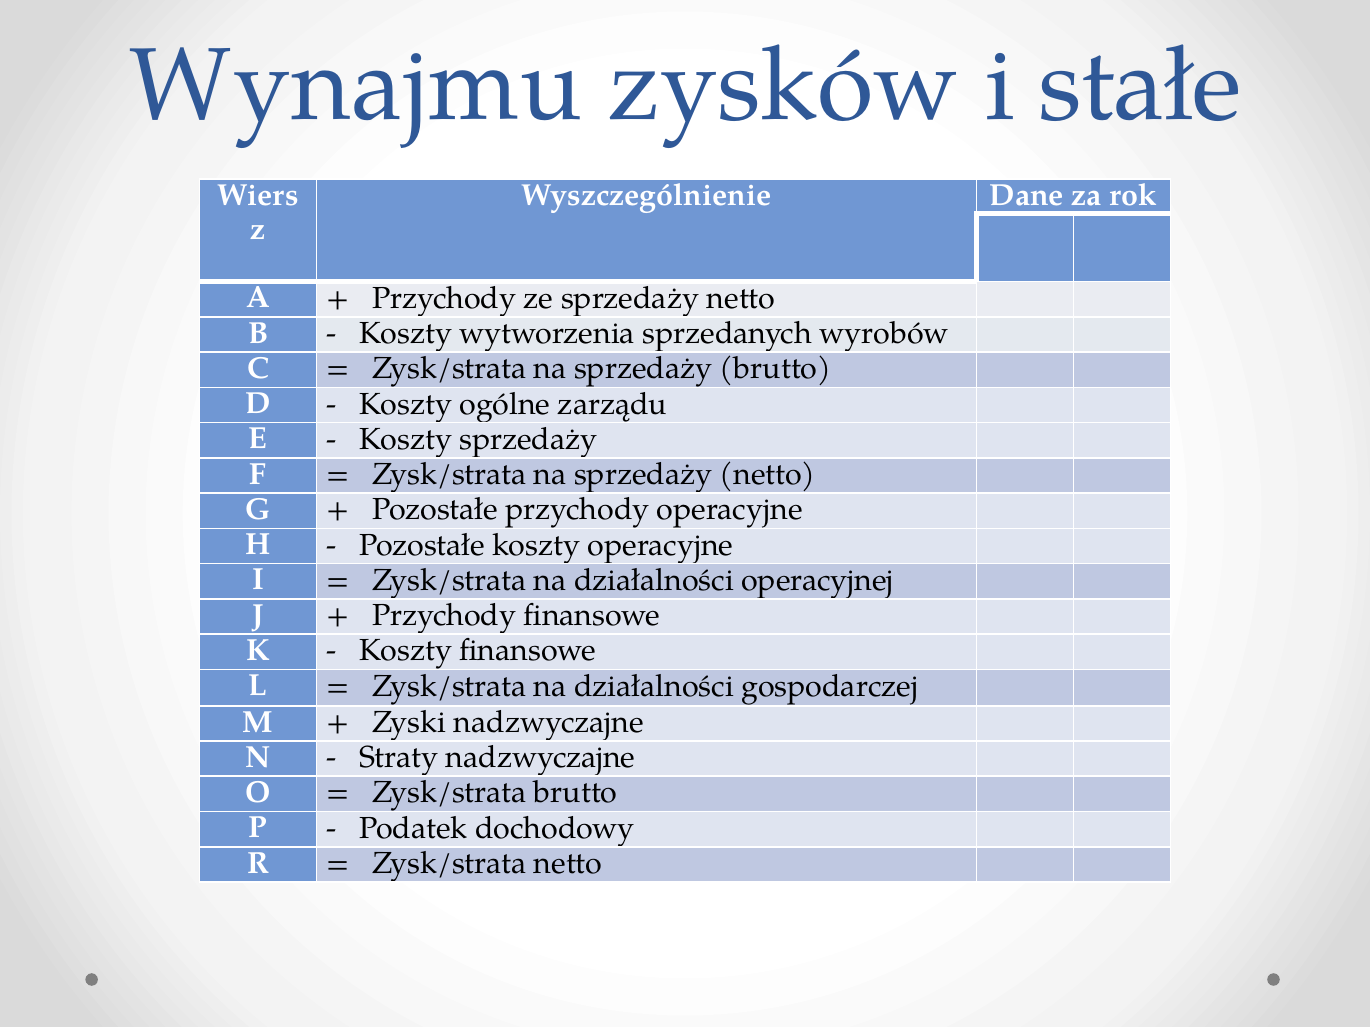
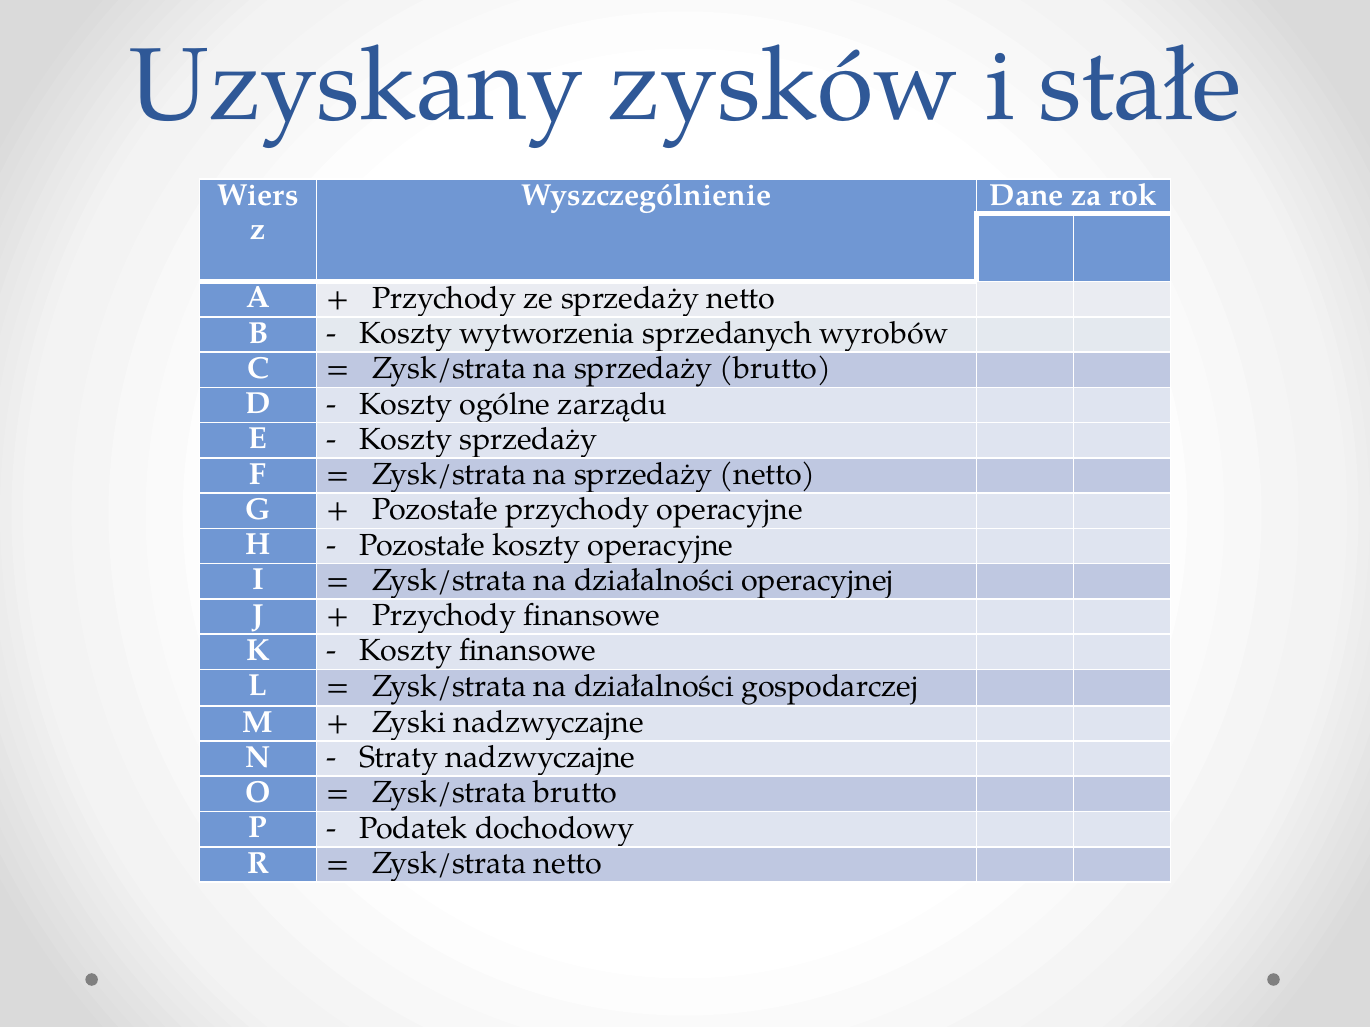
Wynajmu: Wynajmu -> Uzyskany
